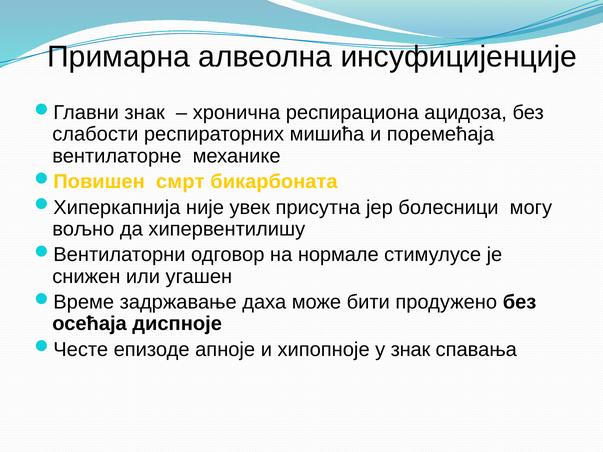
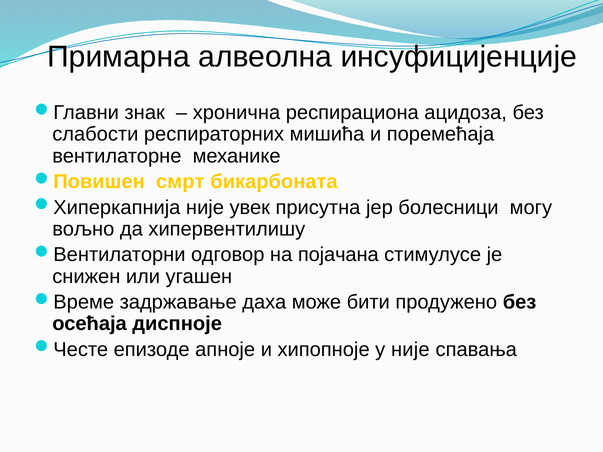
нормале: нормале -> појачана
у знак: знак -> није
